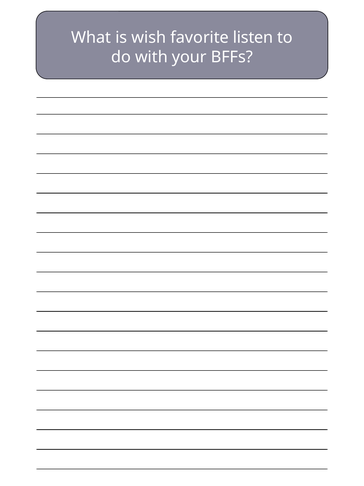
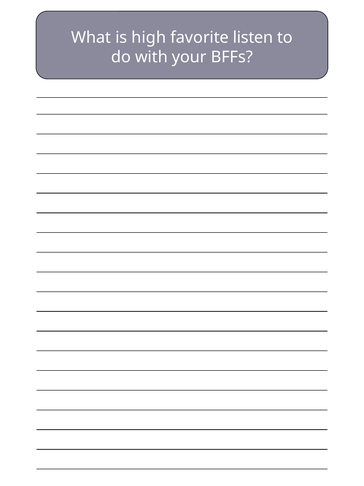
wish: wish -> high
